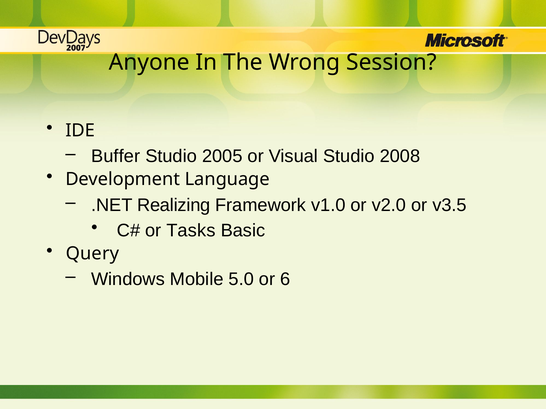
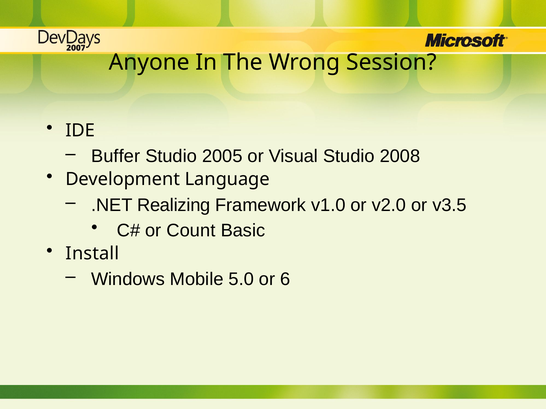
Tasks: Tasks -> Count
Query: Query -> Install
